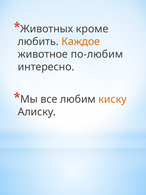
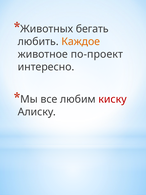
кроме: кроме -> бегать
по-любим: по-любим -> по-проект
киску colour: orange -> red
